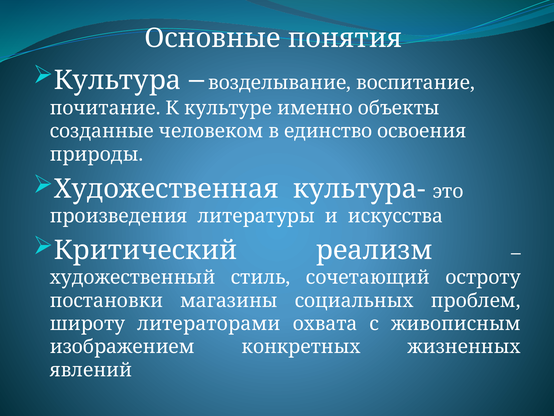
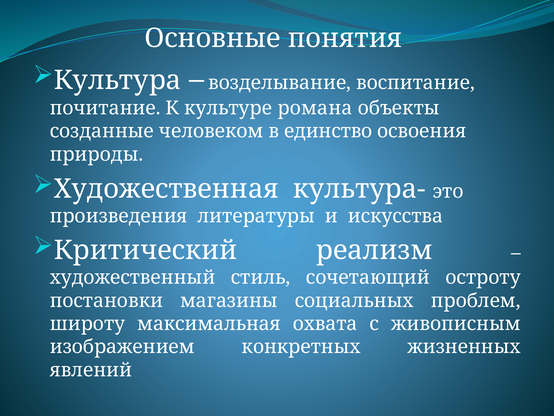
именно: именно -> романа
литераторами: литераторами -> максимальная
